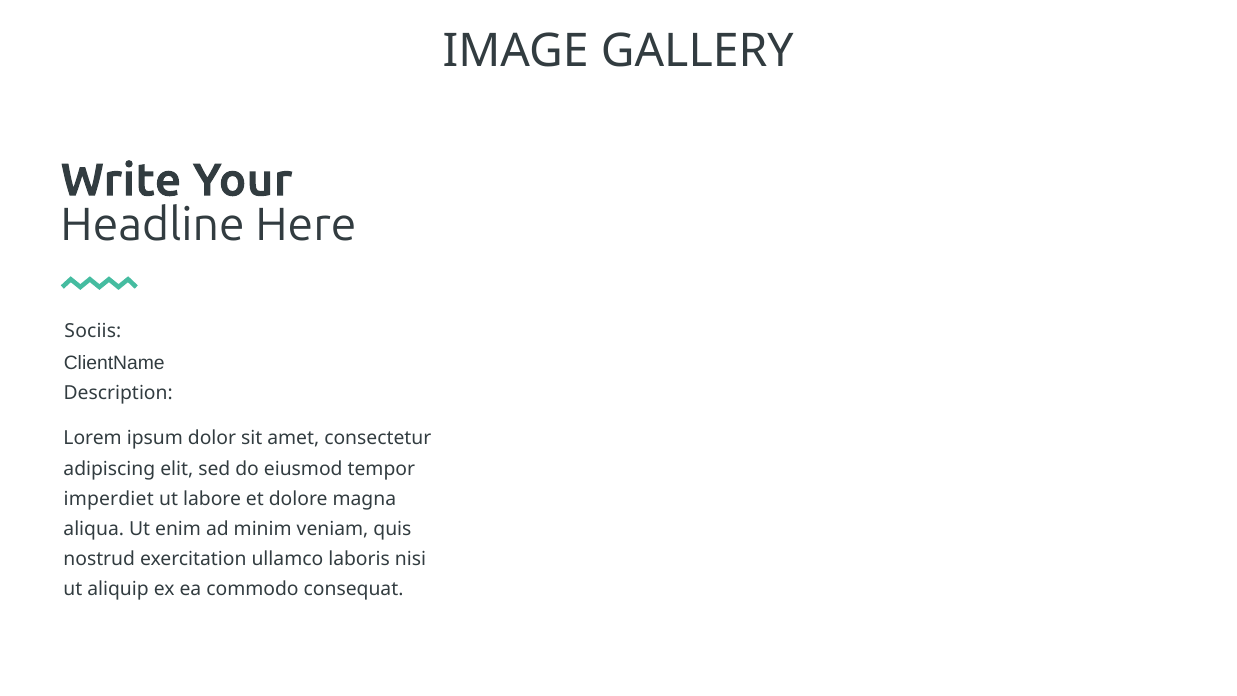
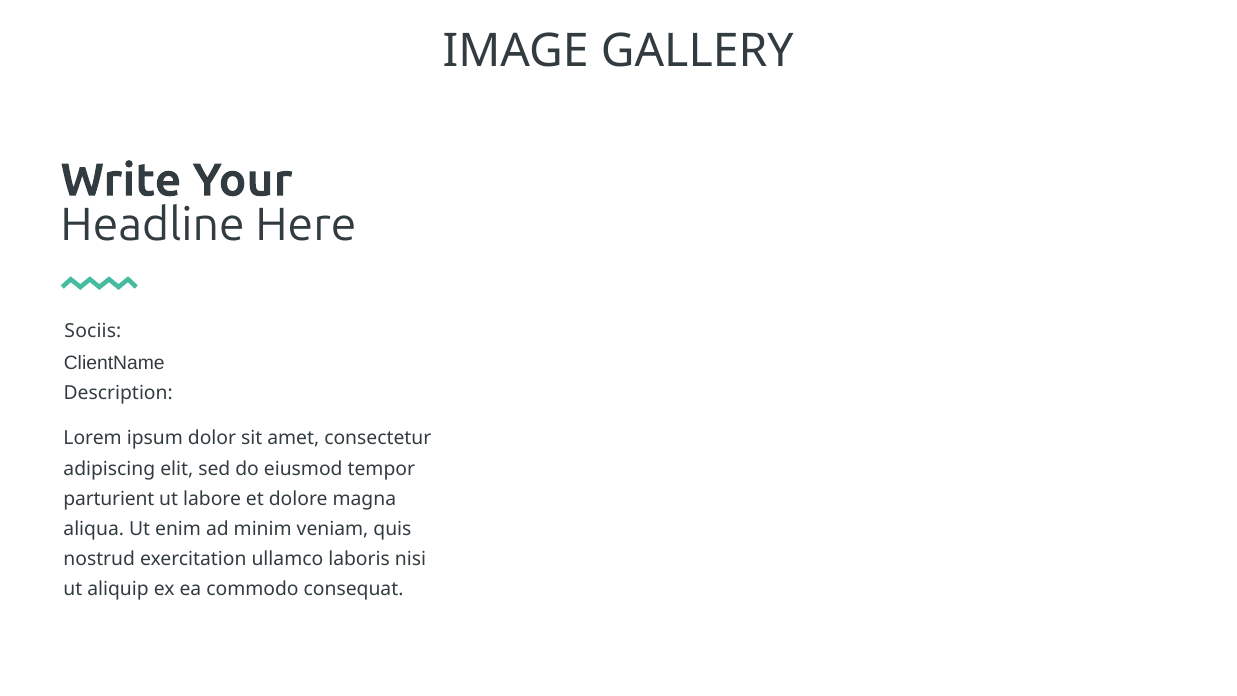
imperdiet: imperdiet -> parturient
